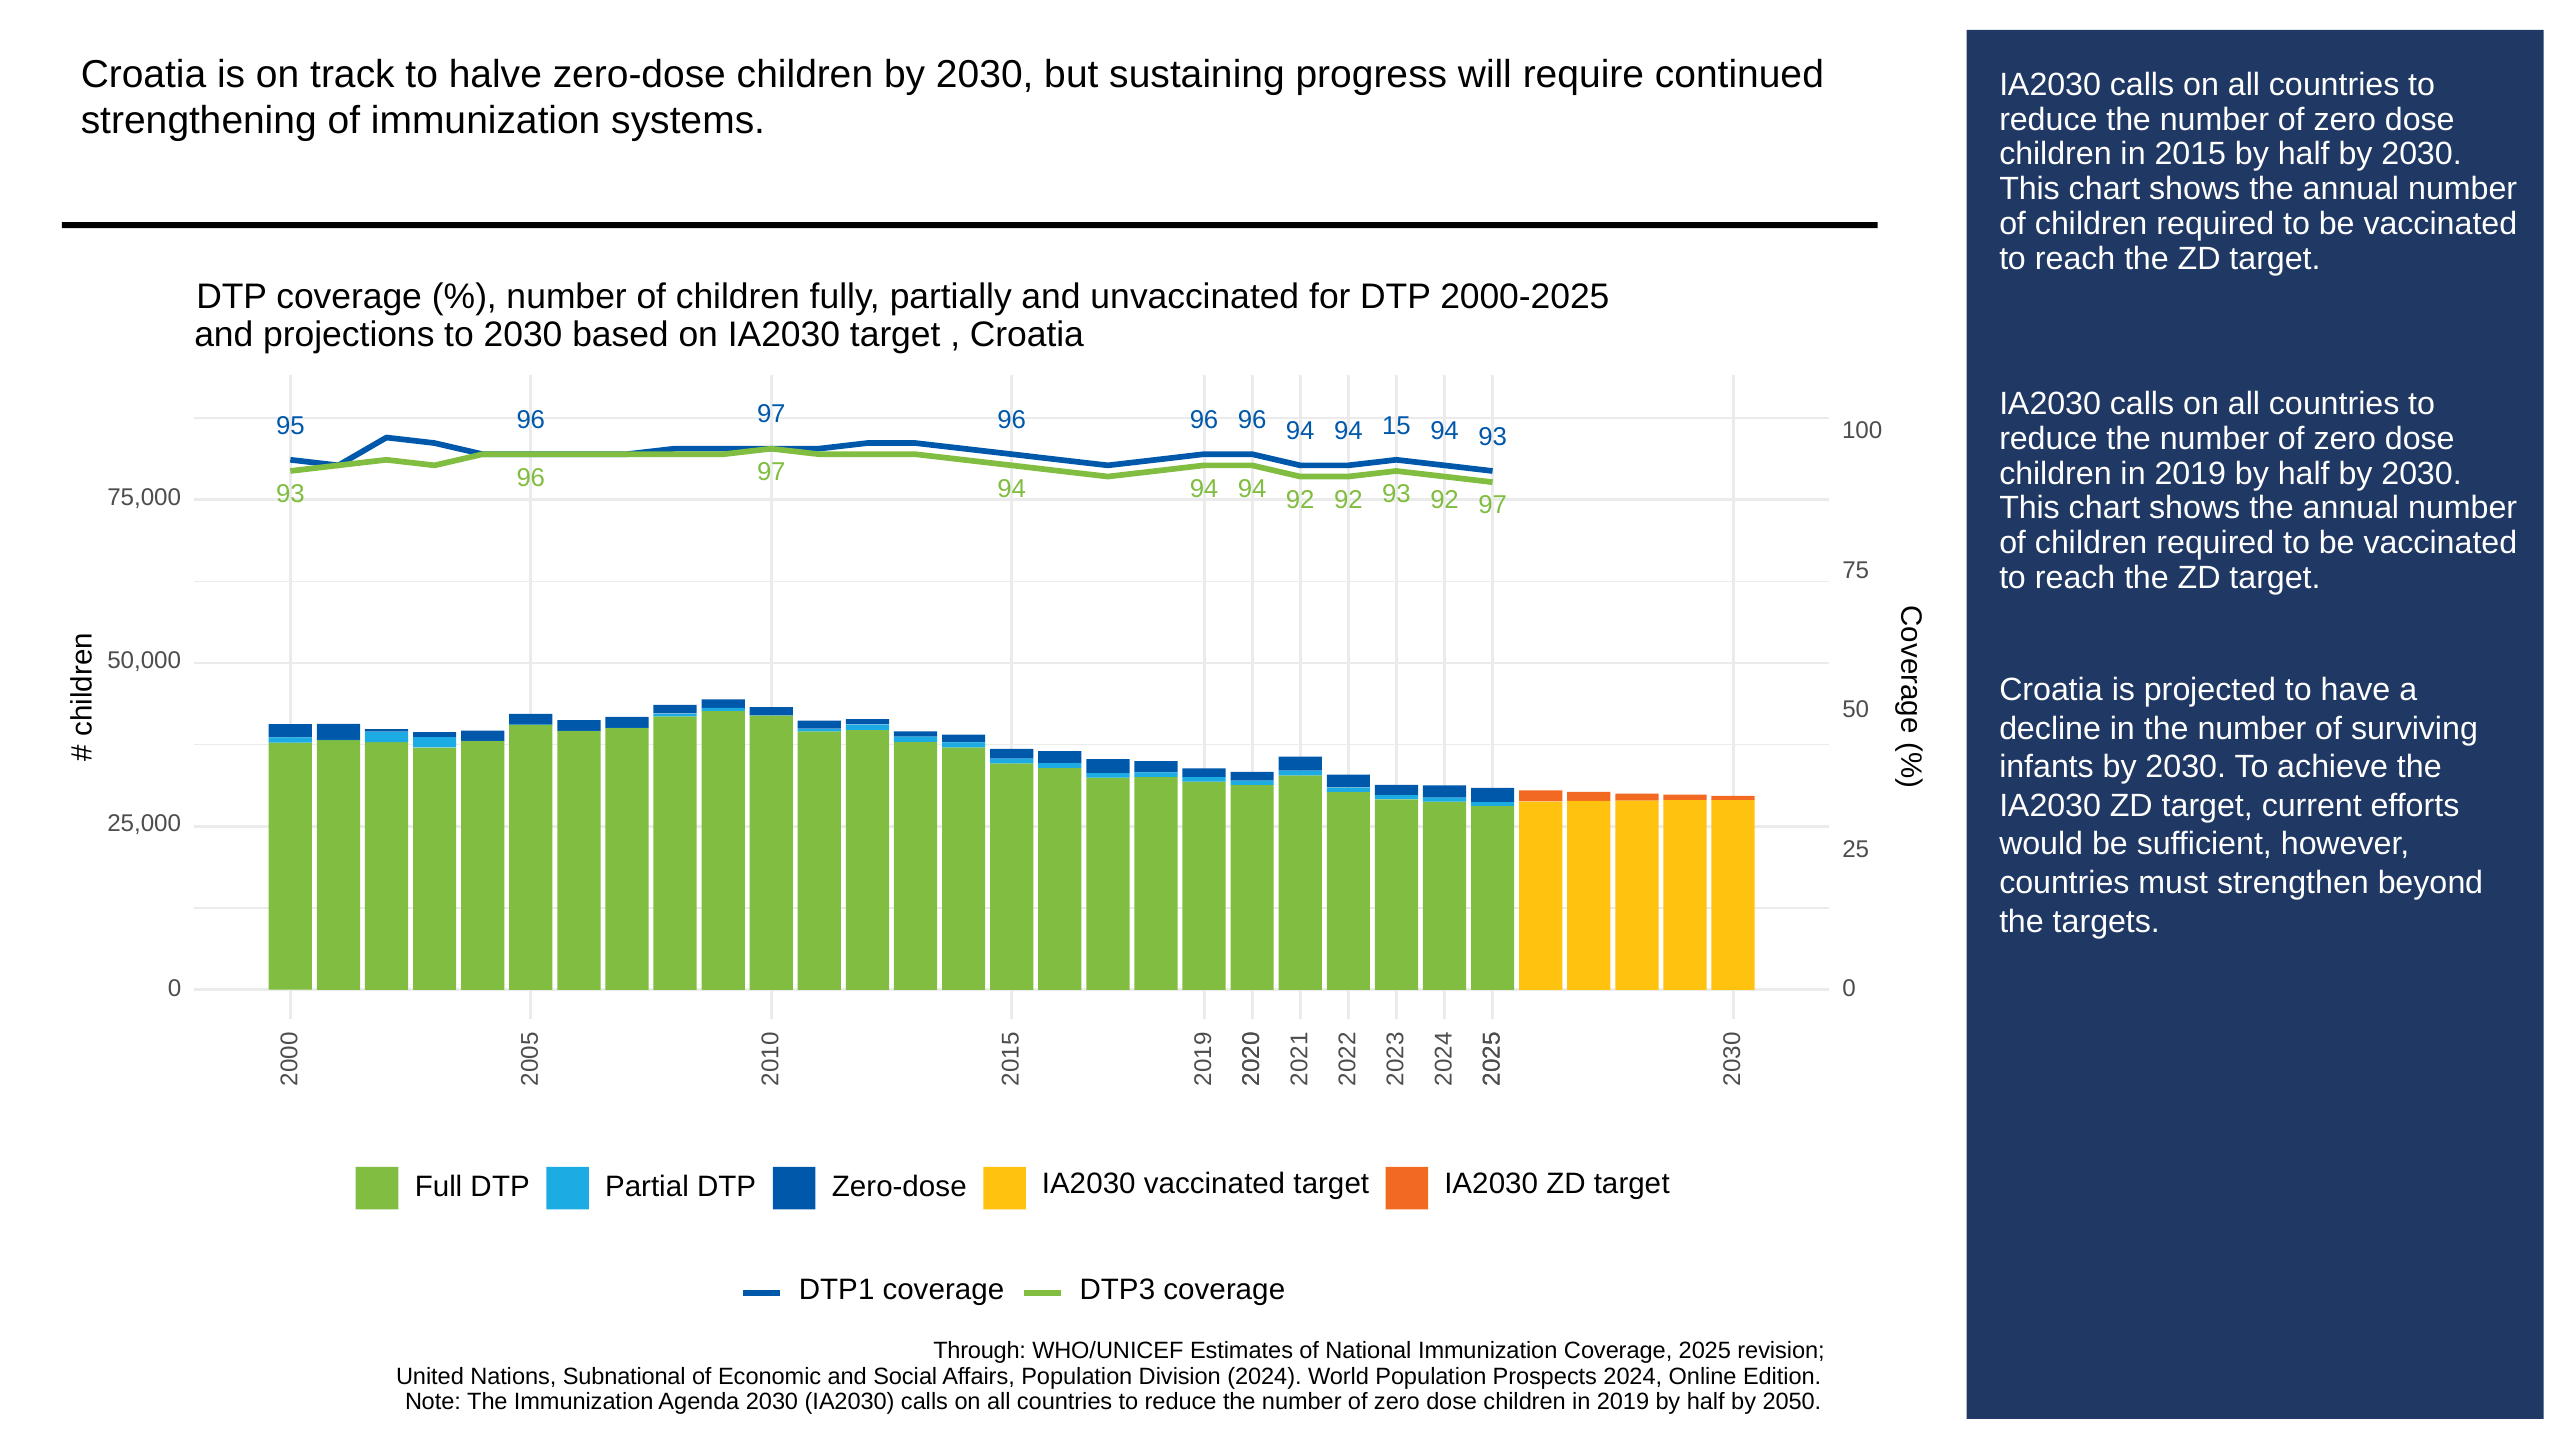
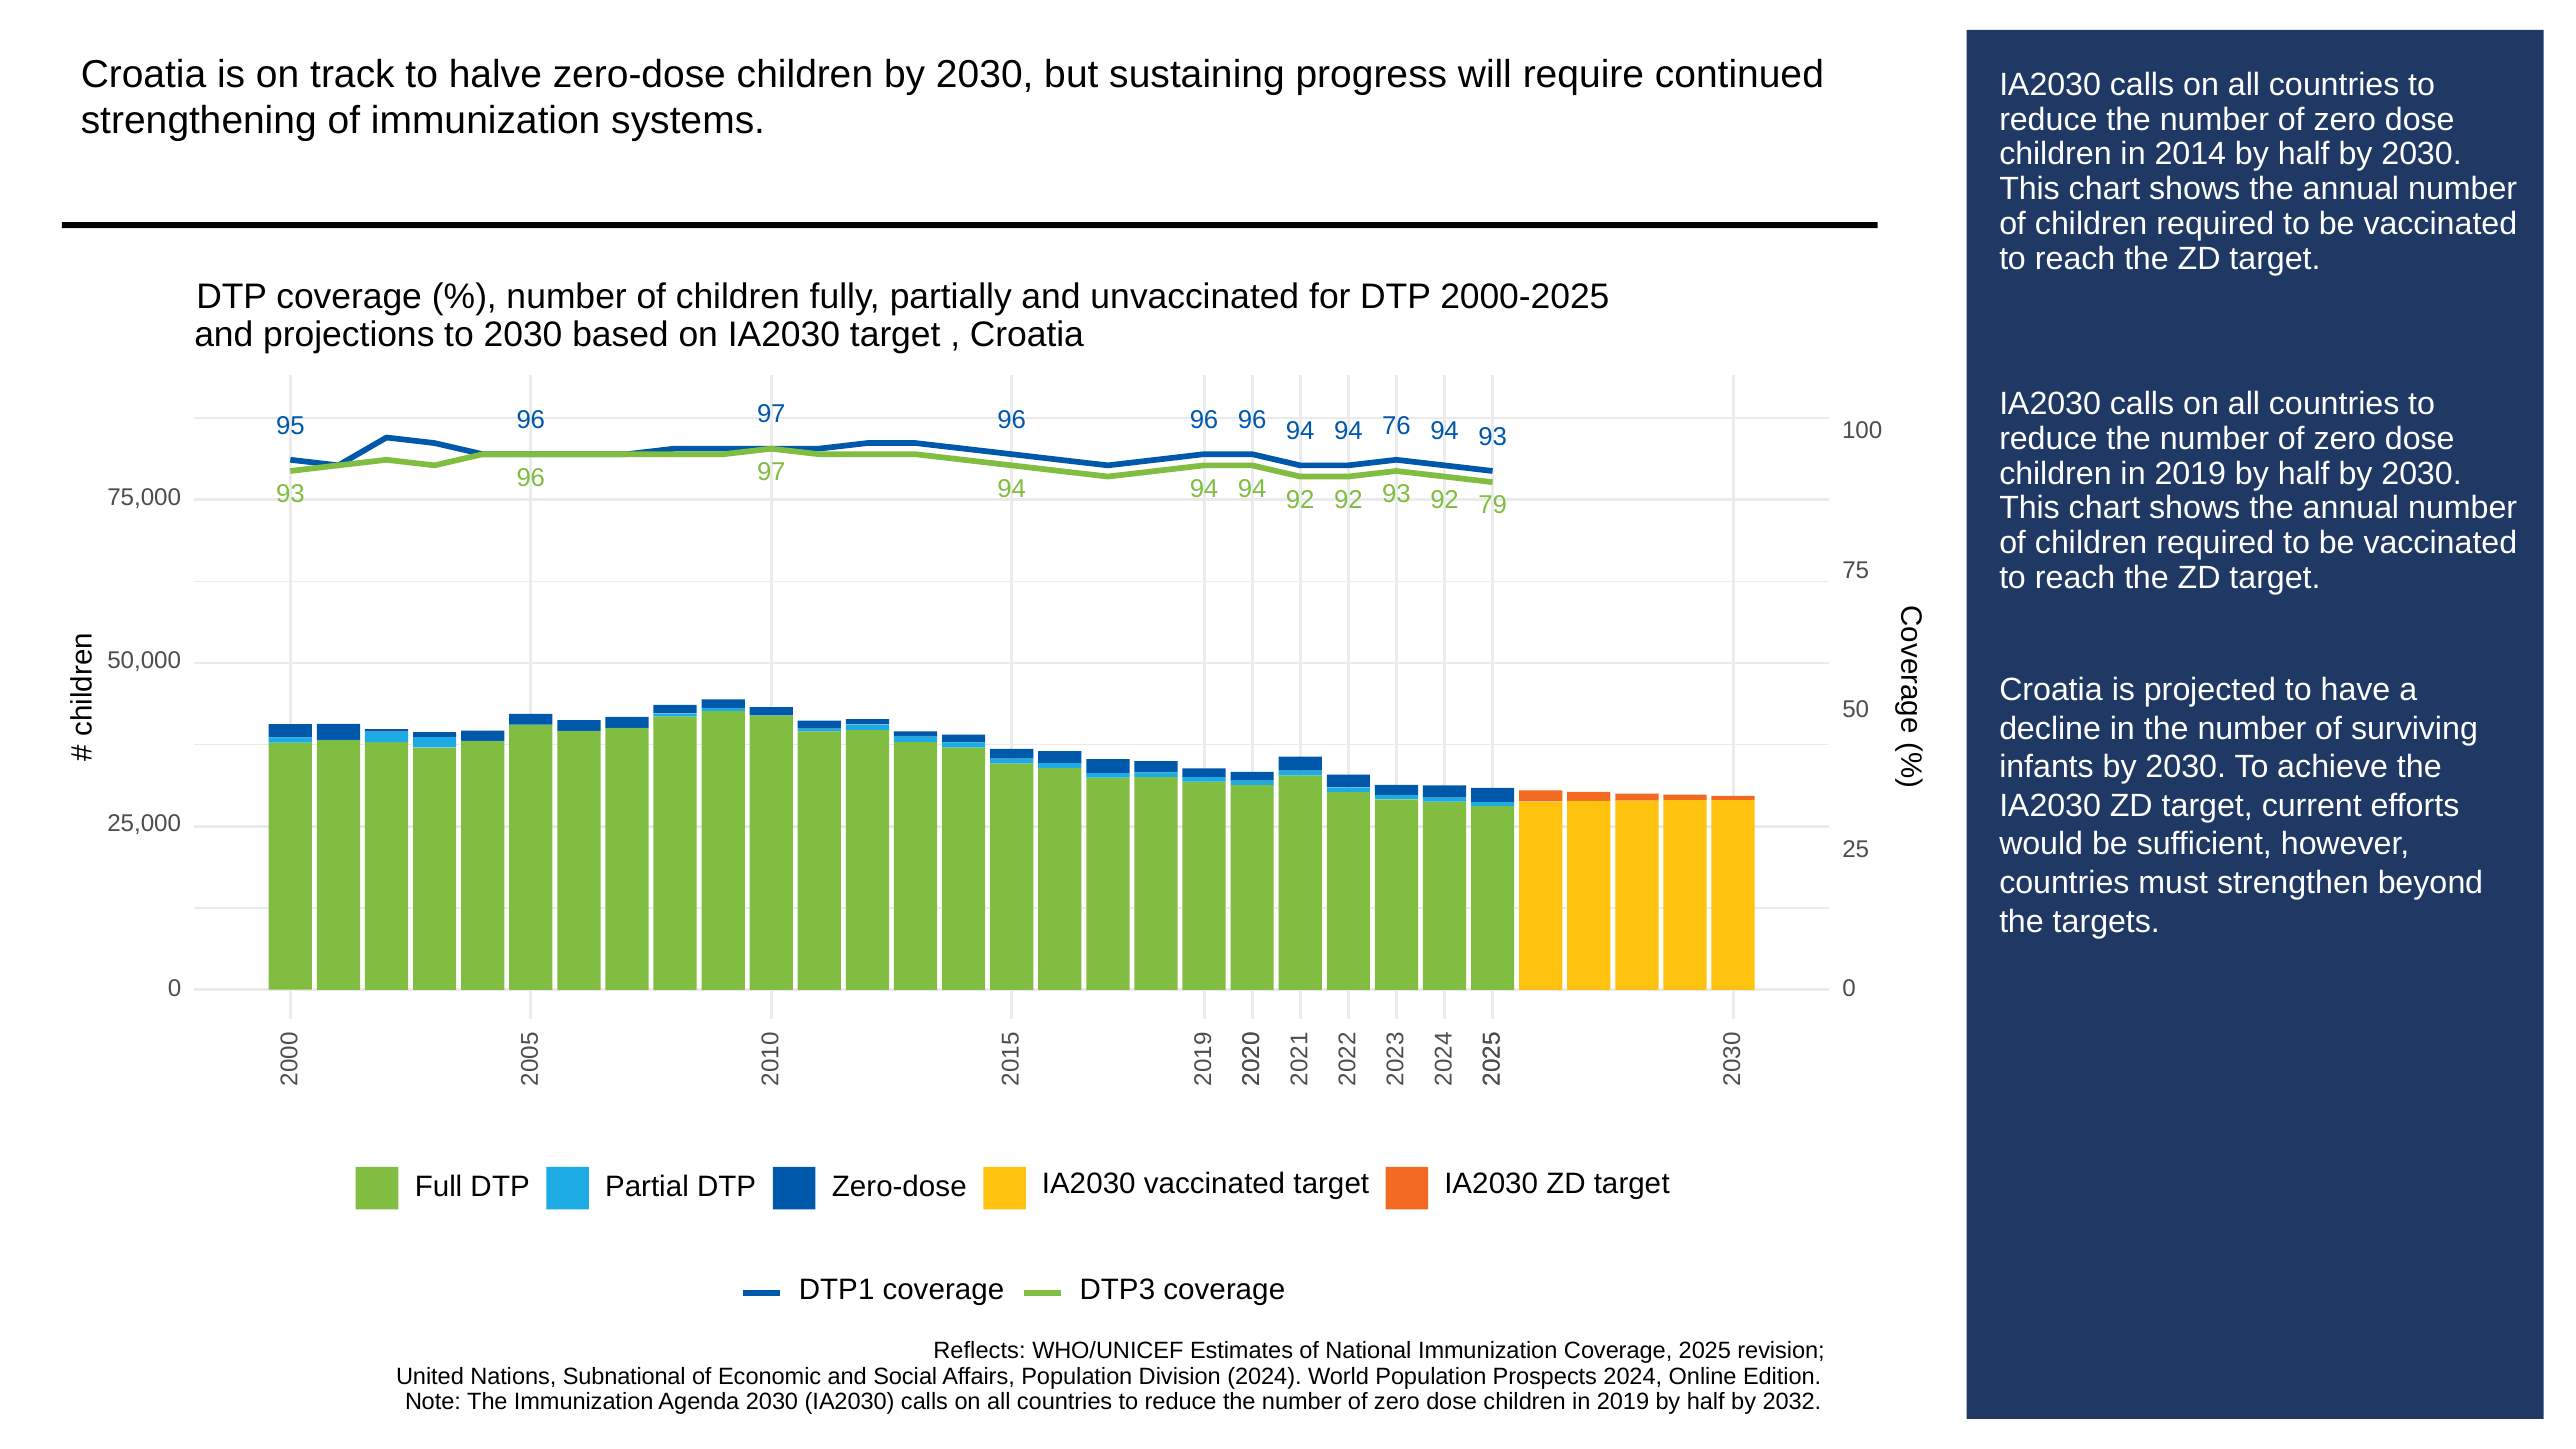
2015: 2015 -> 2014
15: 15 -> 76
92 97: 97 -> 79
Through: Through -> Reflects
2050: 2050 -> 2032
